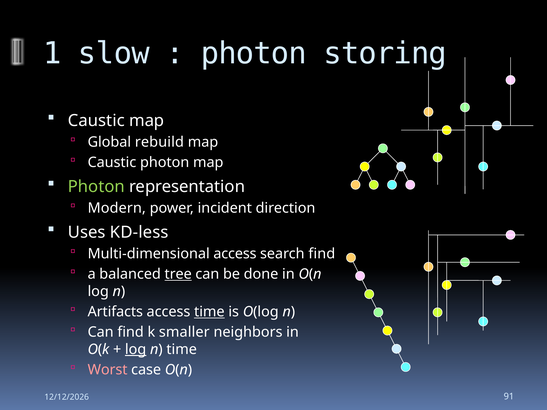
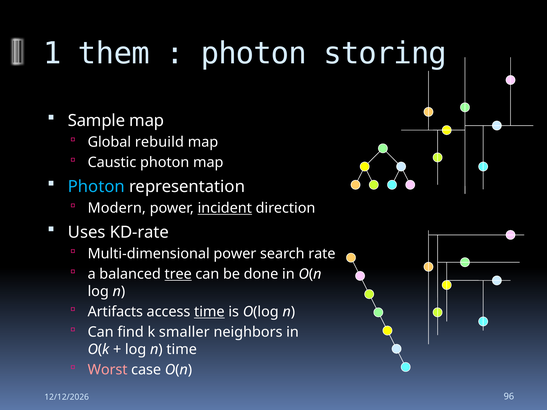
slow: slow -> them
Caustic at (96, 121): Caustic -> Sample
Photon at (96, 187) colour: light green -> light blue
incident underline: none -> present
KD-less: KD-less -> KD-rate
Multi-dimensional access: access -> power
search find: find -> rate
log at (136, 350) underline: present -> none
91: 91 -> 96
